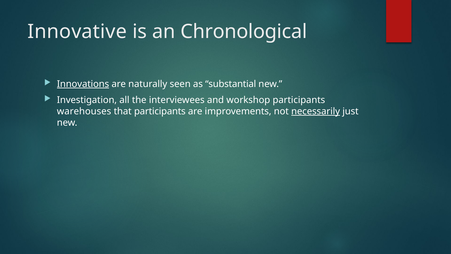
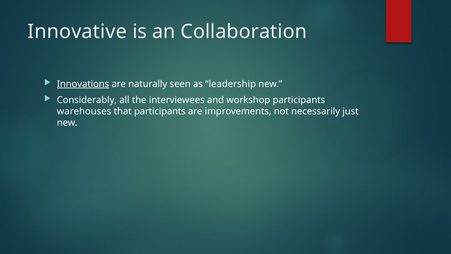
Chronological: Chronological -> Collaboration
substantial: substantial -> leadership
Investigation: Investigation -> Considerably
necessarily underline: present -> none
